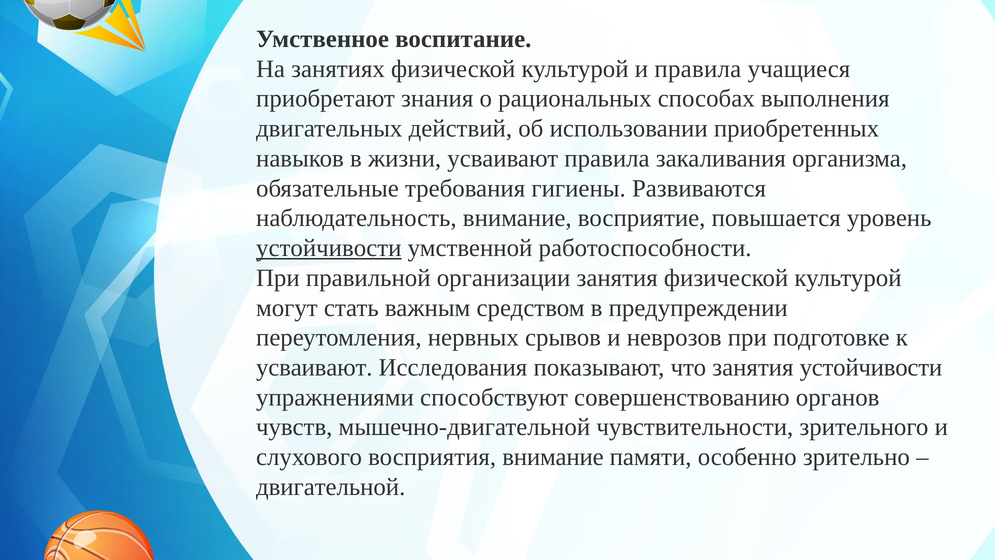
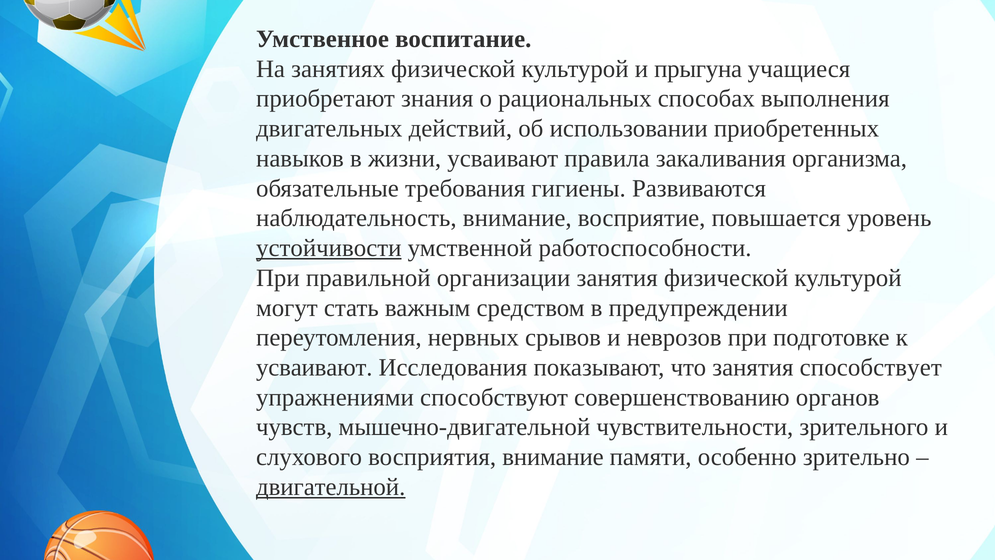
и правила: правила -> прыгуна
занятия устойчивости: устойчивости -> способствует
двигательной underline: none -> present
